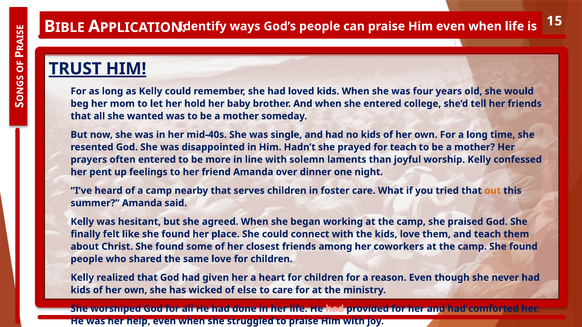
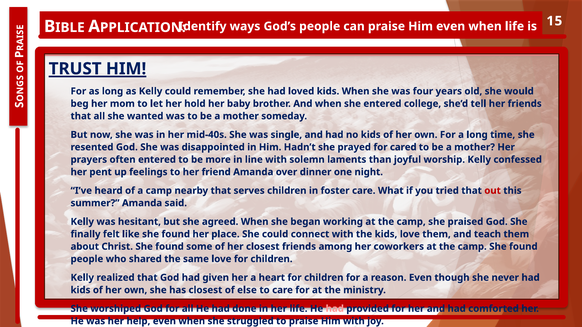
for teach: teach -> cared
out colour: orange -> red
has wicked: wicked -> closest
